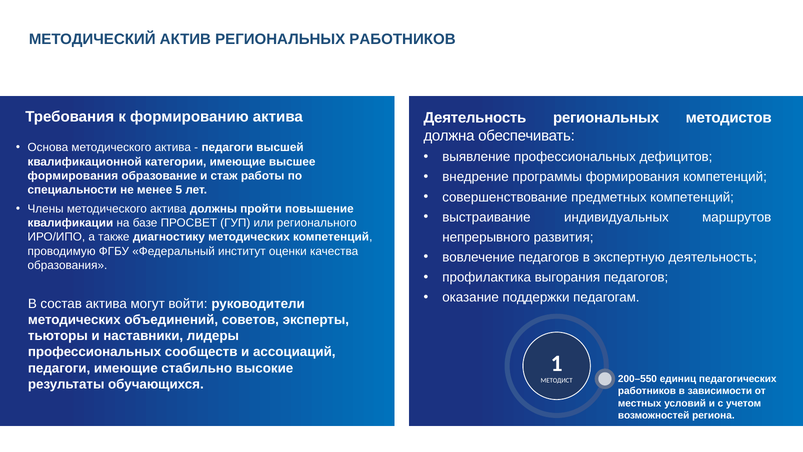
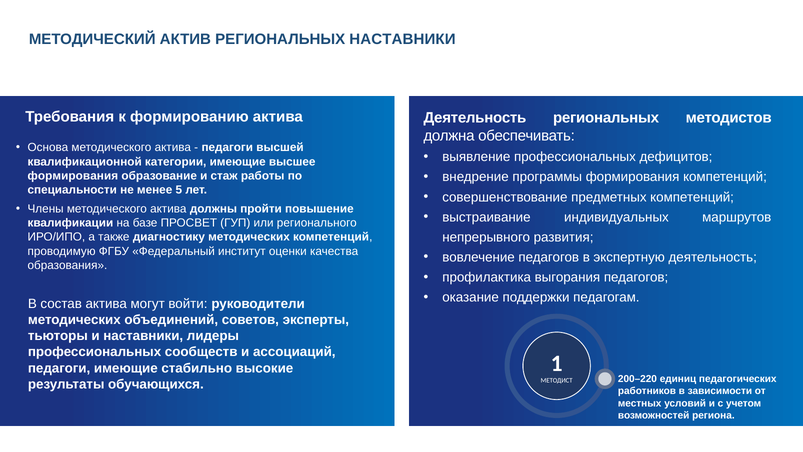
РЕГИОНАЛЬНЫХ РАБОТНИКОВ: РАБОТНИКОВ -> НАСТАВНИКИ
200–550: 200–550 -> 200–220
